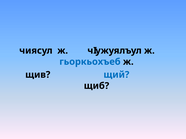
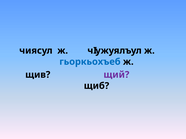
щий colour: blue -> purple
